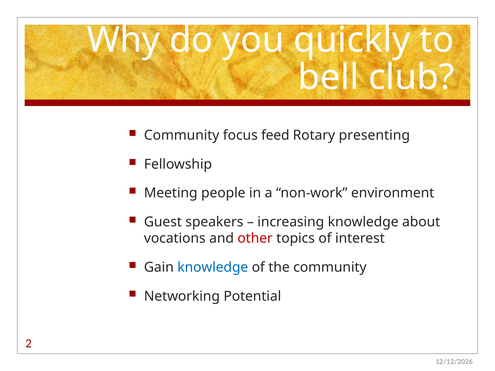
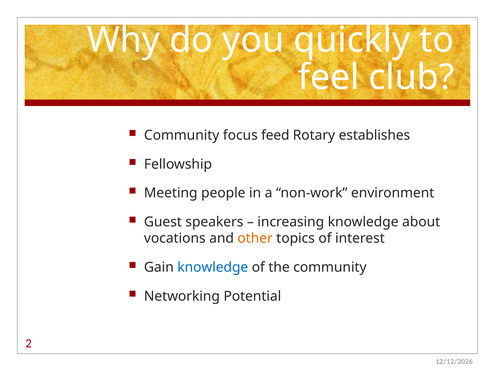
bell: bell -> feel
presenting: presenting -> establishes
other colour: red -> orange
